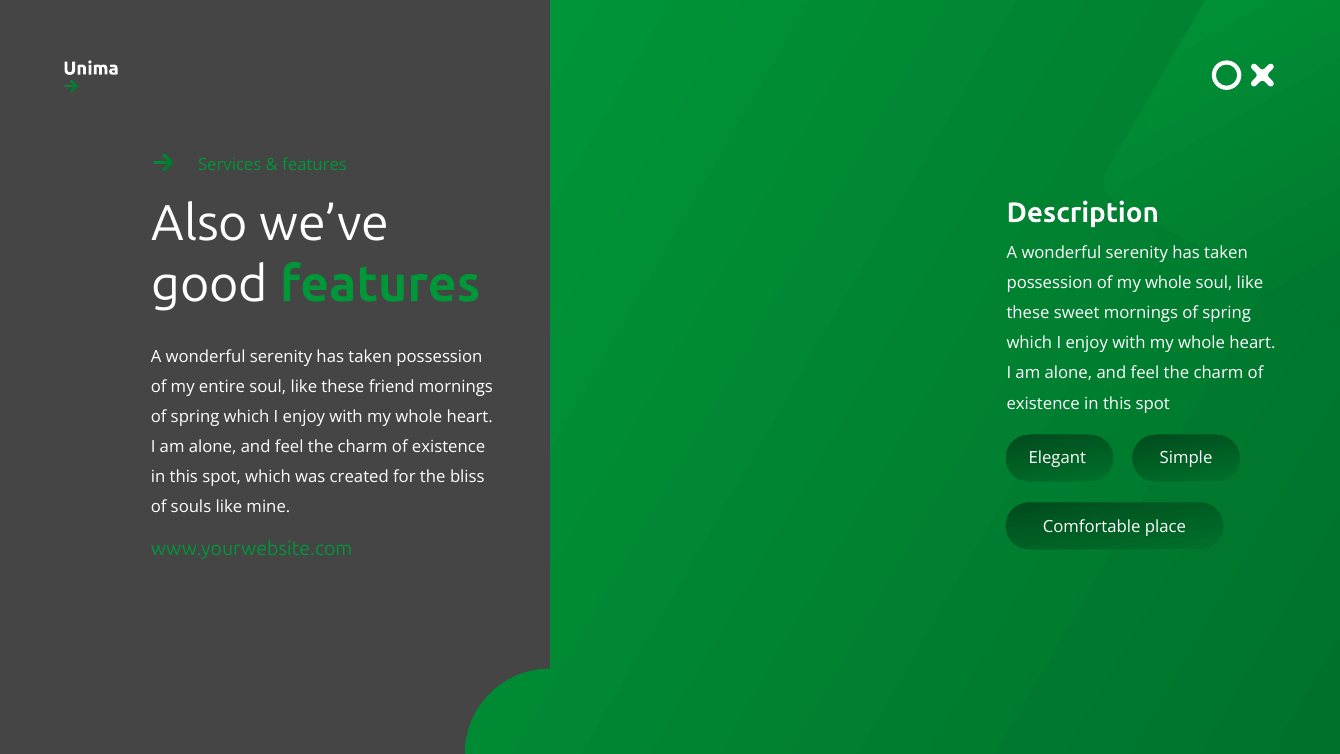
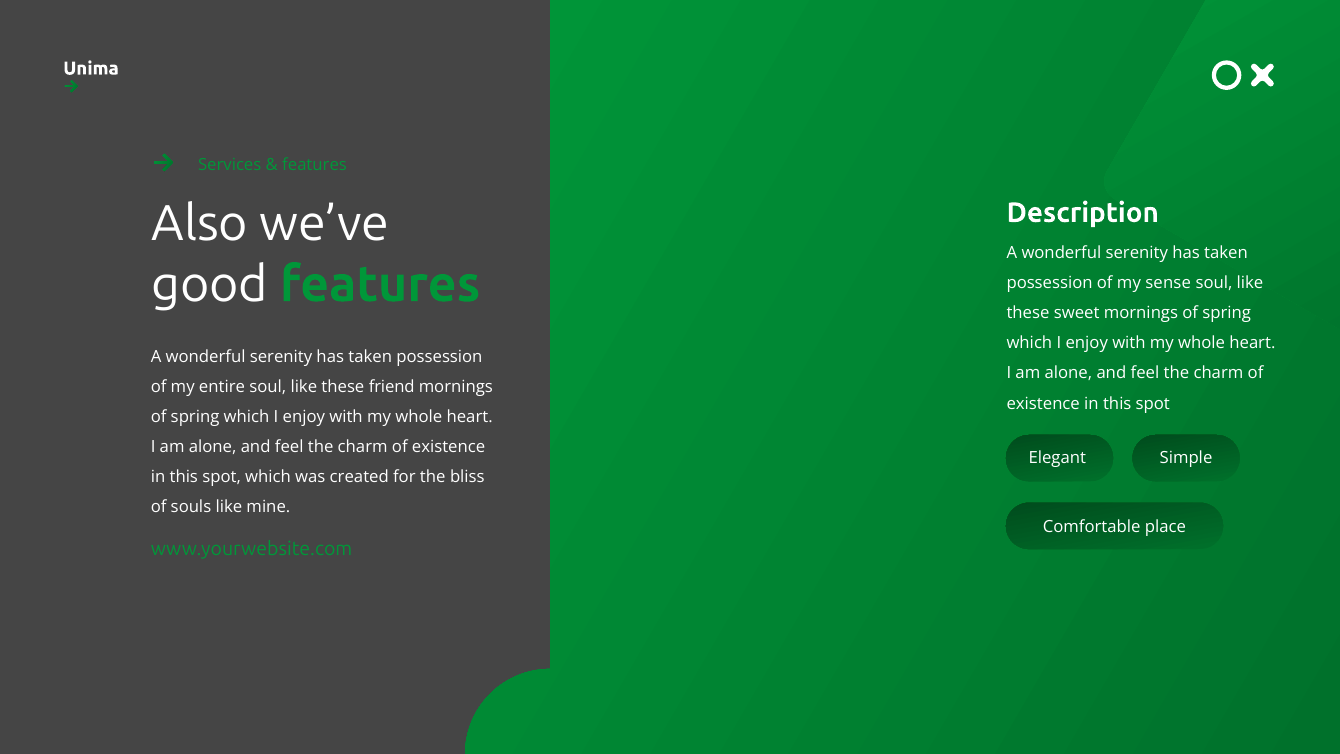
of my whole: whole -> sense
